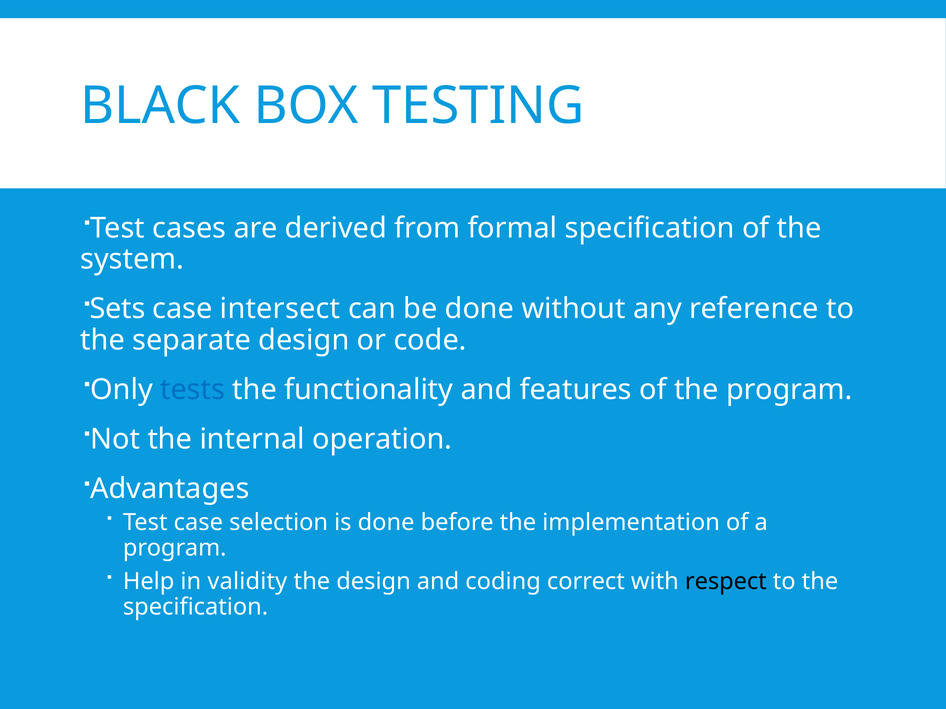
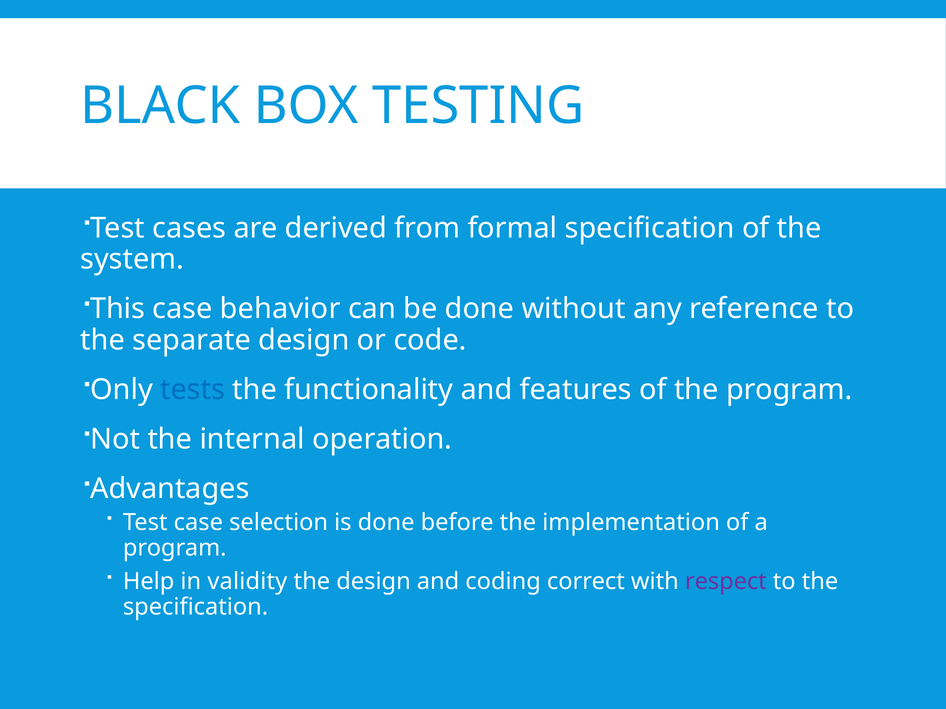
Sets: Sets -> This
intersect: intersect -> behavior
respect colour: black -> purple
